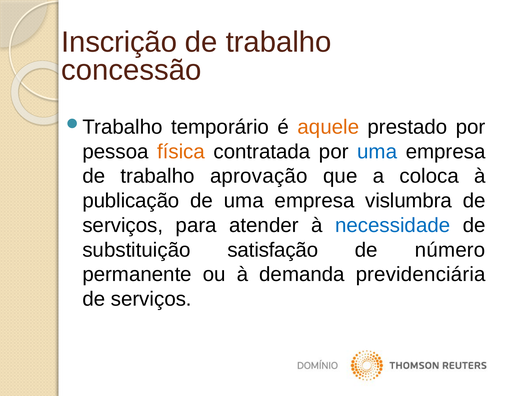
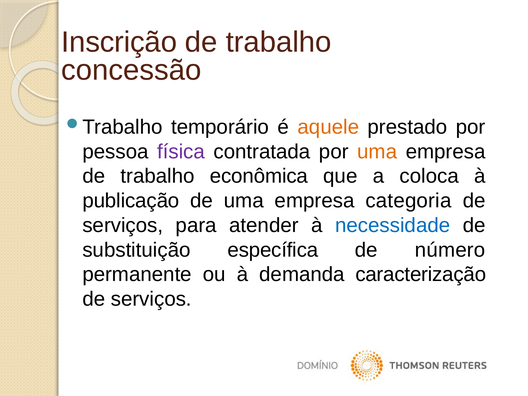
física colour: orange -> purple
uma at (377, 152) colour: blue -> orange
aprovação: aprovação -> econômica
vislumbra: vislumbra -> categoria
satisfação: satisfação -> específica
previdenciária: previdenciária -> caracterização
